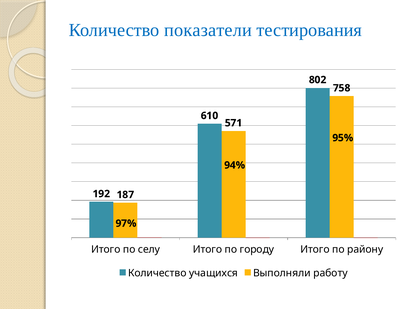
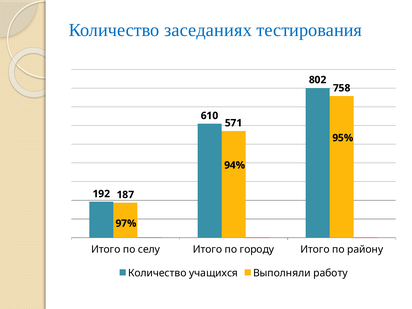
показатели: показатели -> заседаниях
